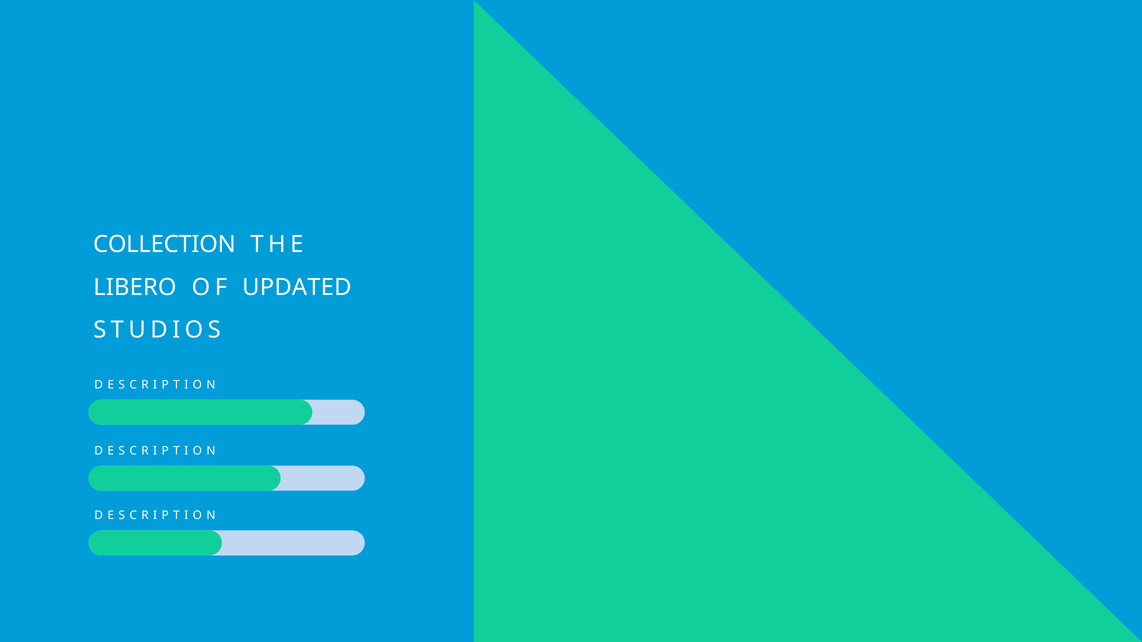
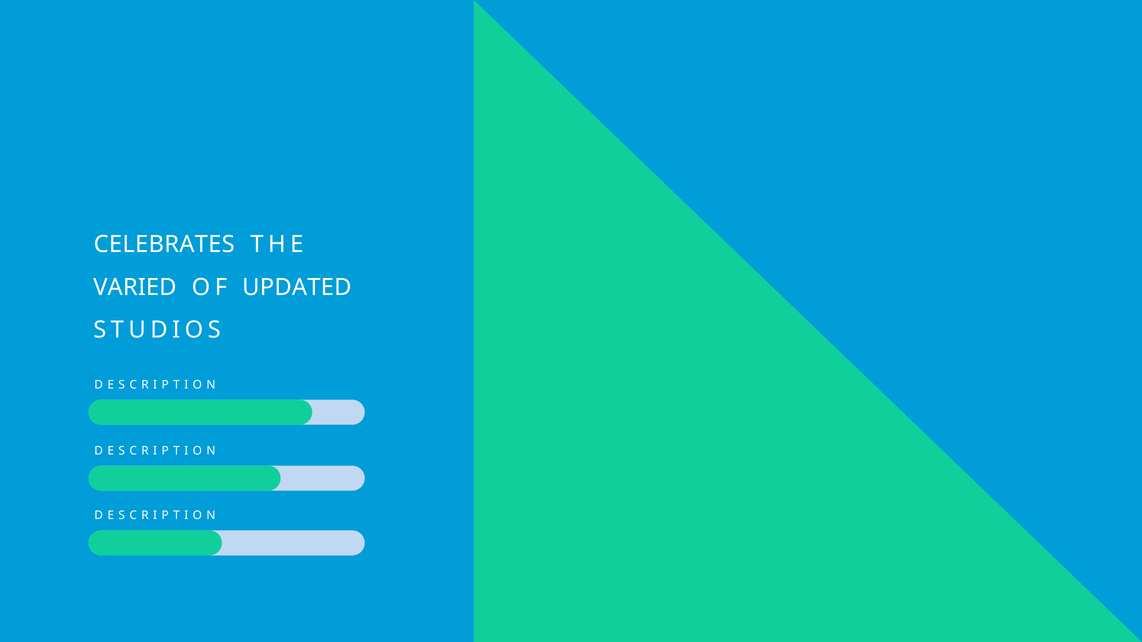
COLLECTION: COLLECTION -> CELEBRATES
LIBERO: LIBERO -> VARIED
